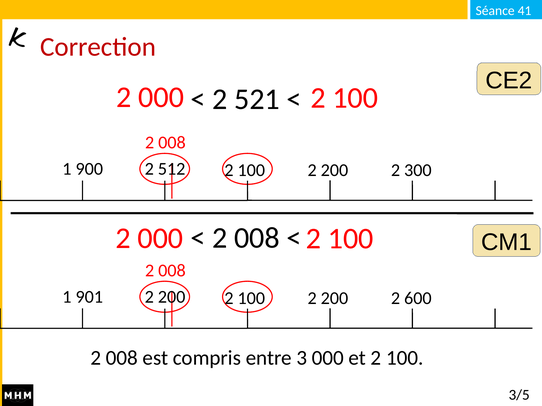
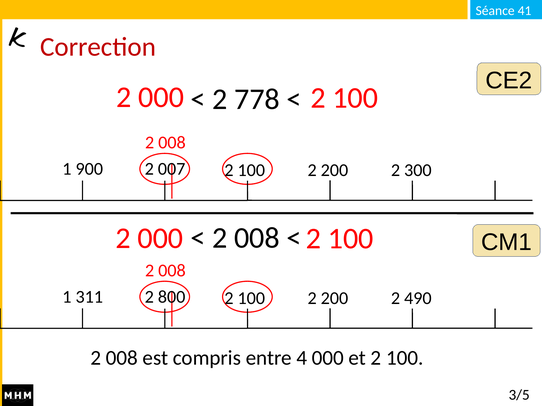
521: 521 -> 778
512: 512 -> 007
901: 901 -> 311
200 at (172, 297): 200 -> 800
600: 600 -> 490
3: 3 -> 4
